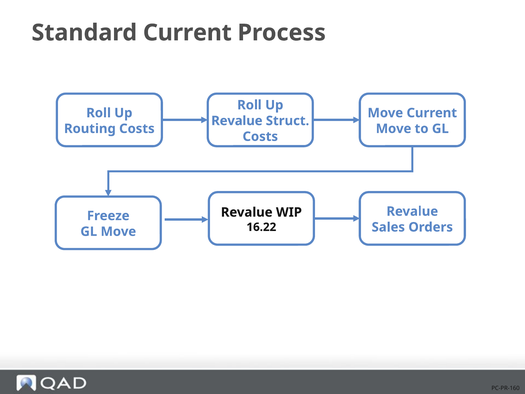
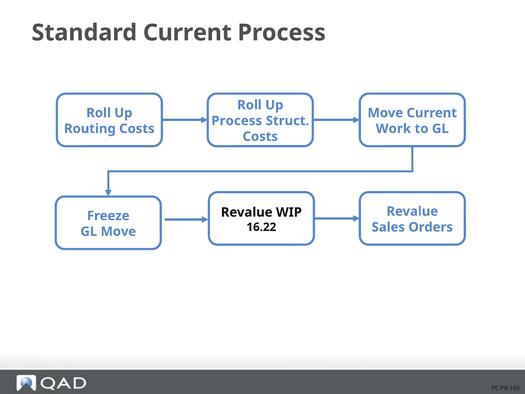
Revalue at (237, 121): Revalue -> Process
Move at (394, 129): Move -> Work
